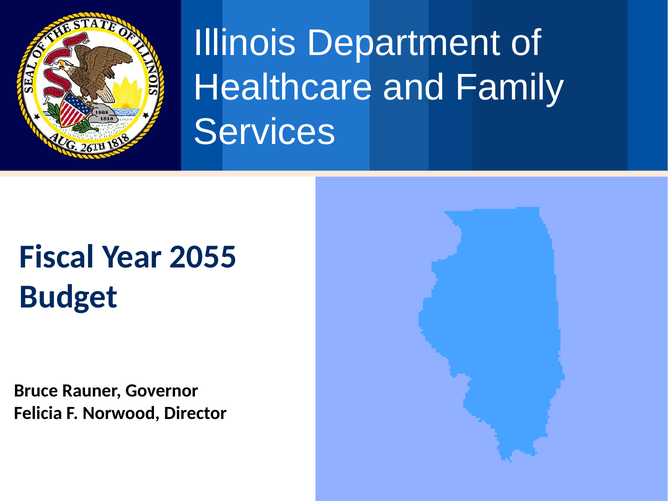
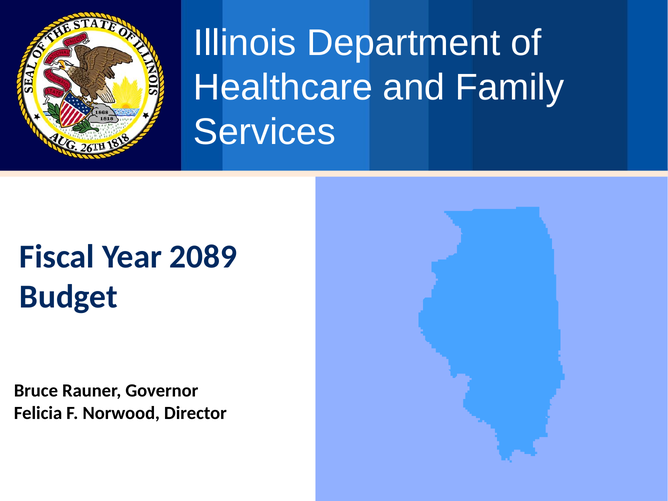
2055: 2055 -> 2089
